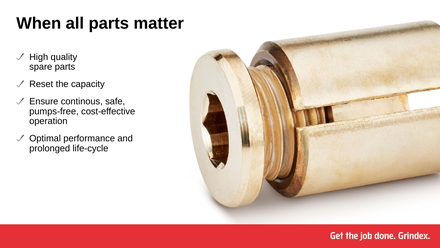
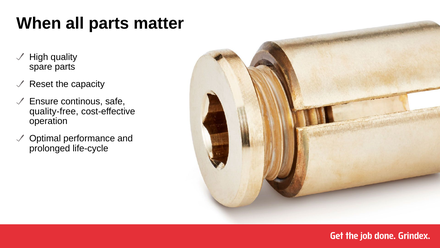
pumps-free: pumps-free -> quality-free
